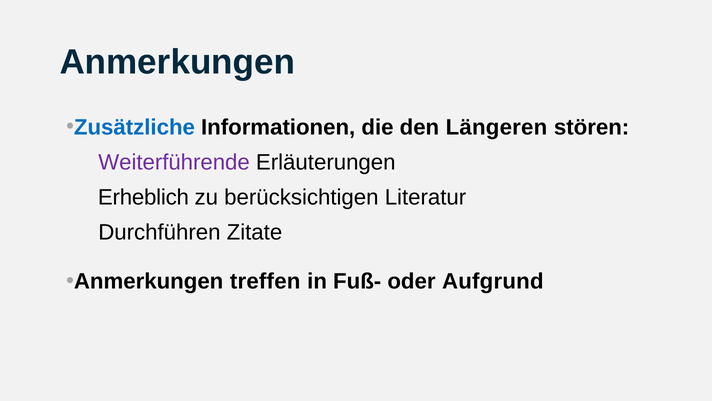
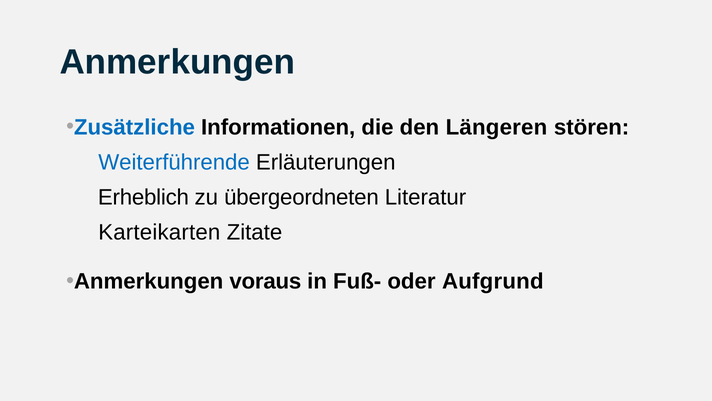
Weiterführende colour: purple -> blue
berücksichtigen: berücksichtigen -> übergeordneten
Durchführen: Durchführen -> Karteikarten
treffen: treffen -> voraus
